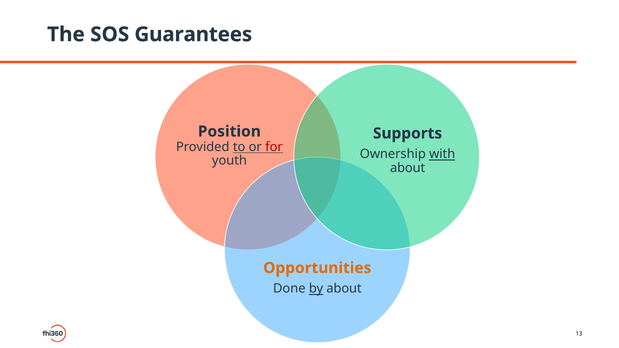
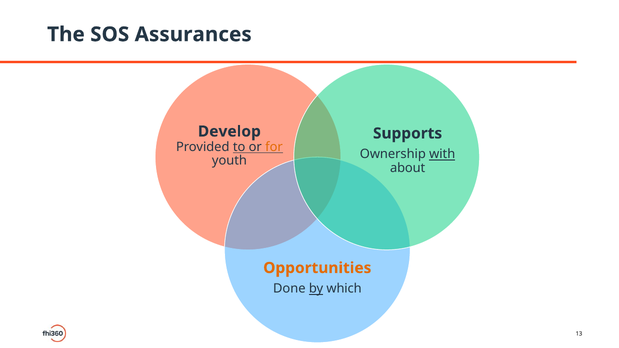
Guarantees: Guarantees -> Assurances
Position: Position -> Develop
for colour: red -> orange
by about: about -> which
